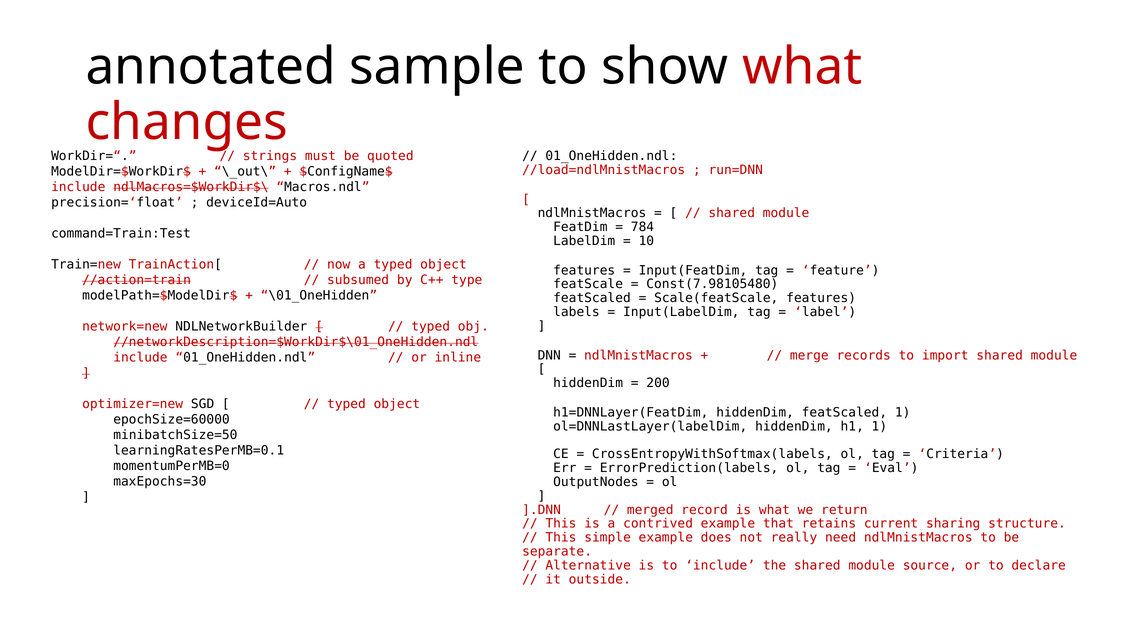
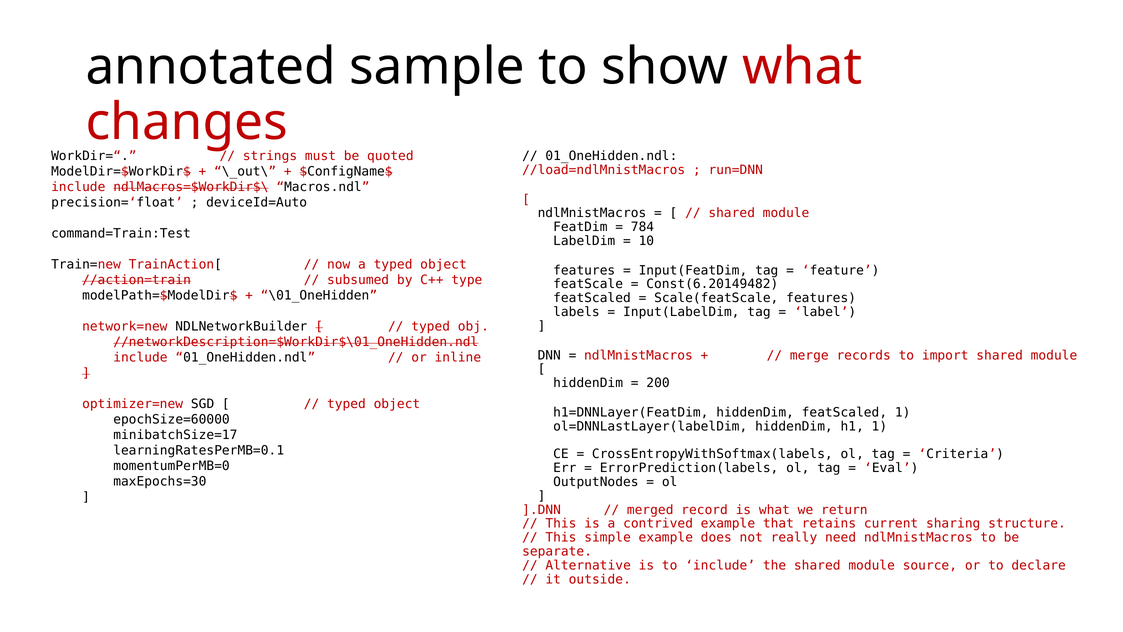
Const(7.98105480: Const(7.98105480 -> Const(6.20149482
minibatchSize=50: minibatchSize=50 -> minibatchSize=17
